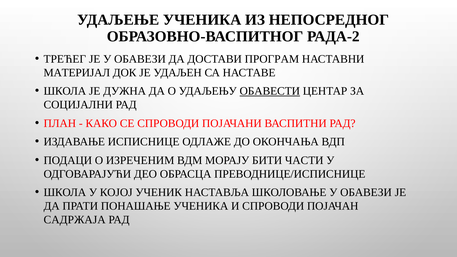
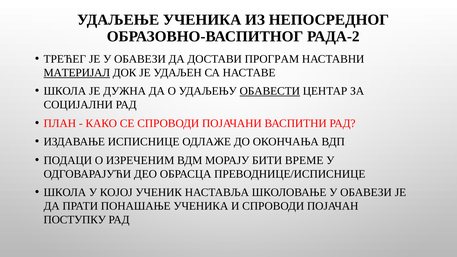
МАТЕРИЈАЛ underline: none -> present
ЧАСТИ: ЧАСТИ -> ВРЕМЕ
САДРЖАЈА: САДРЖАЈА -> ПОСТУПКУ
